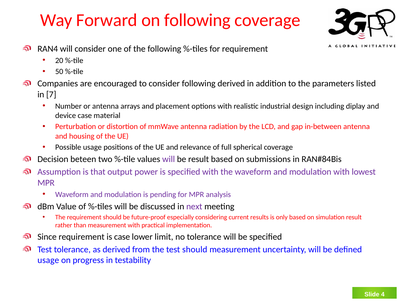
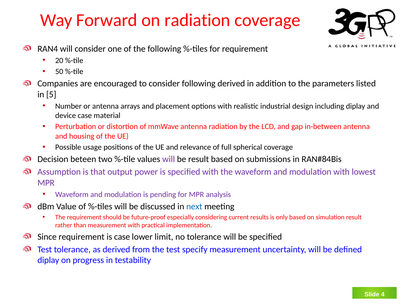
on following: following -> radiation
7: 7 -> 5
next colour: purple -> blue
test should: should -> specify
usage at (48, 260): usage -> diplay
